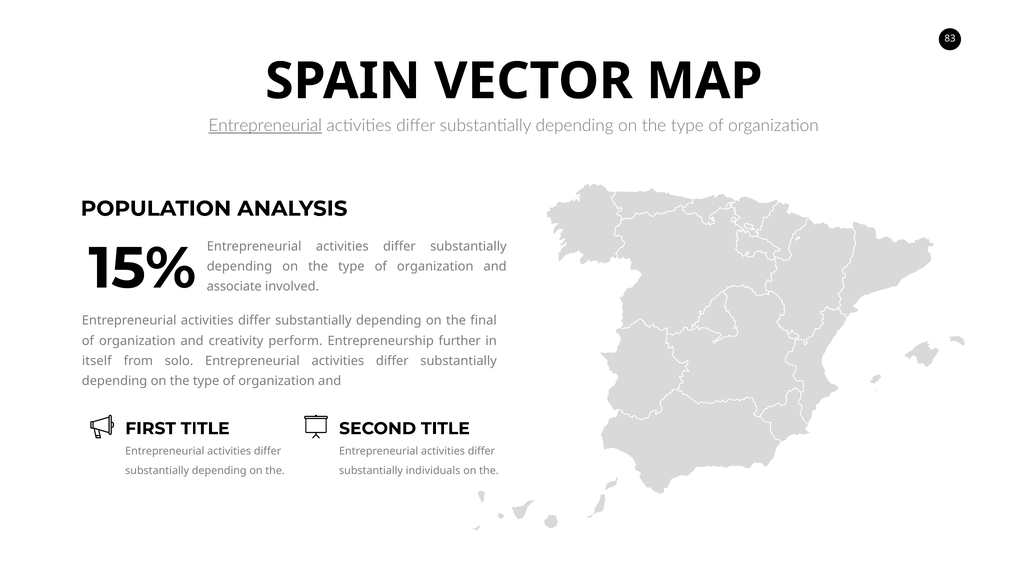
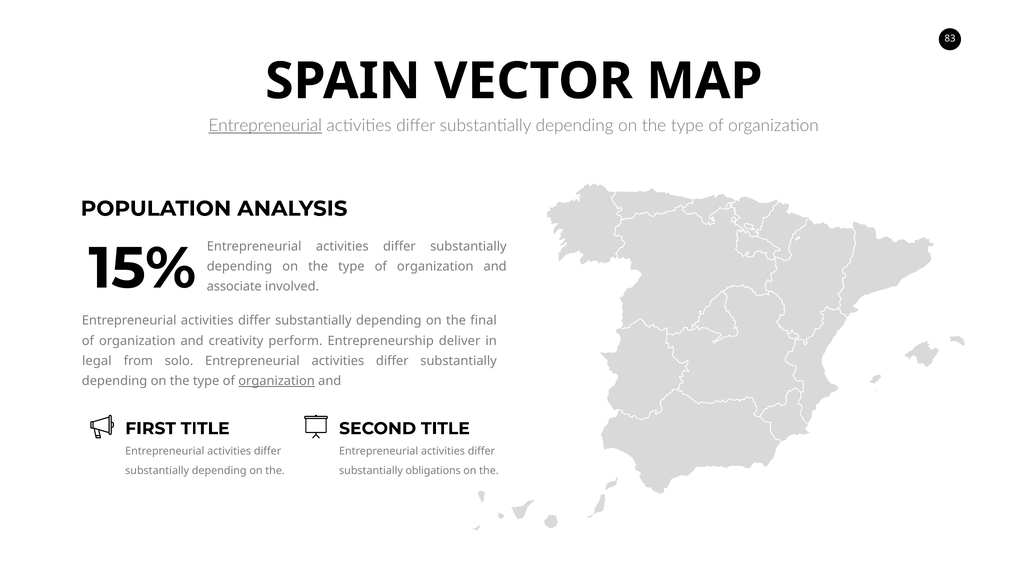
further: further -> deliver
itself: itself -> legal
organization at (277, 381) underline: none -> present
individuals: individuals -> obligations
